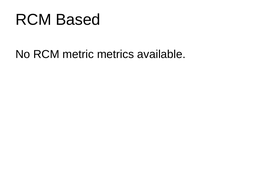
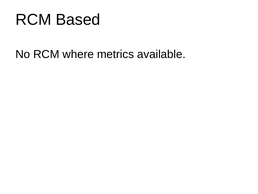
metric: metric -> where
